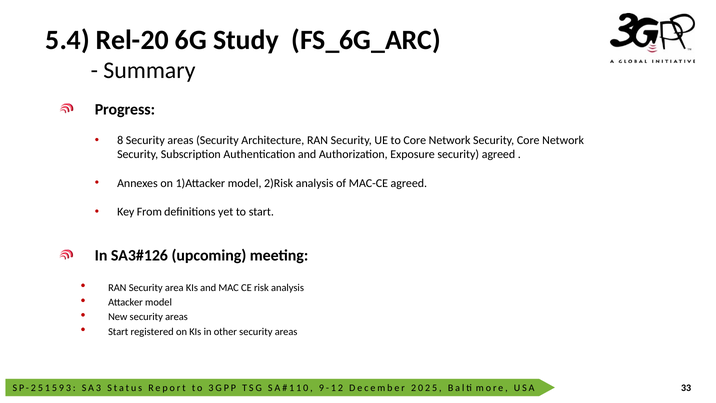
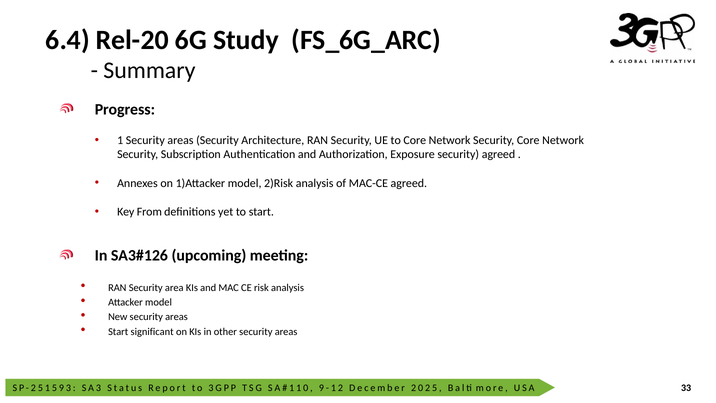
5.4: 5.4 -> 6.4
8: 8 -> 1
registered: registered -> significant
